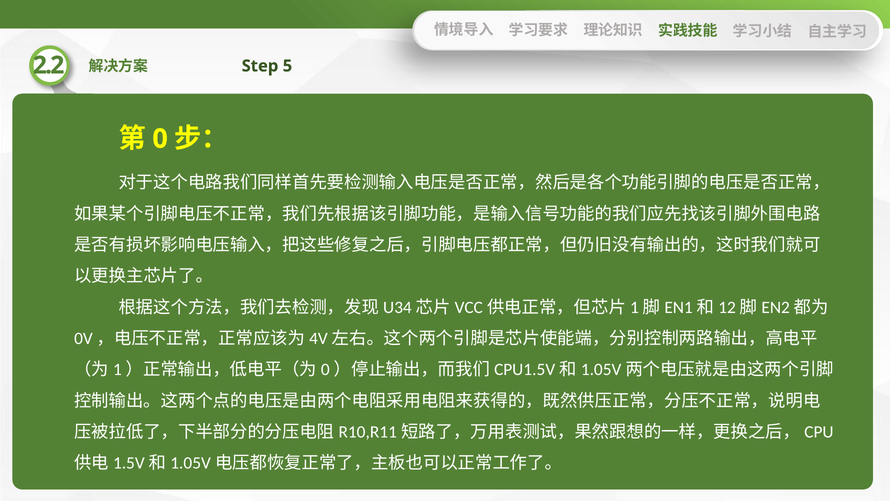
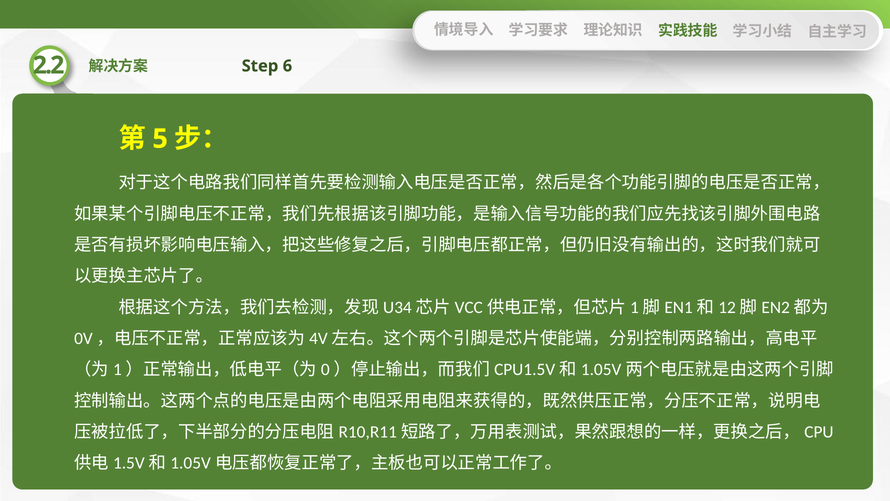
5: 5 -> 6
0: 0 -> 5
